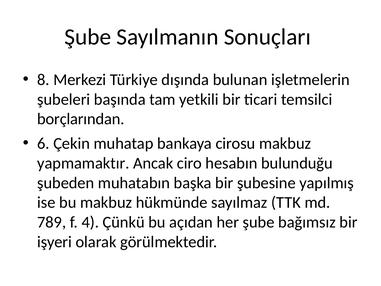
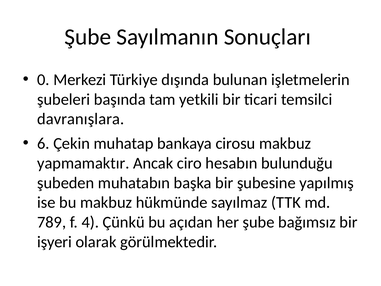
8: 8 -> 0
borçlarından: borçlarından -> davranışlara
